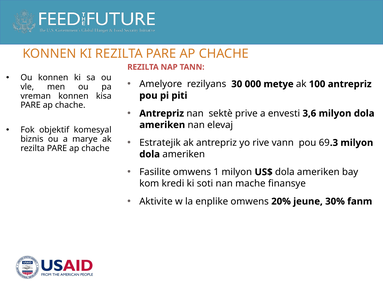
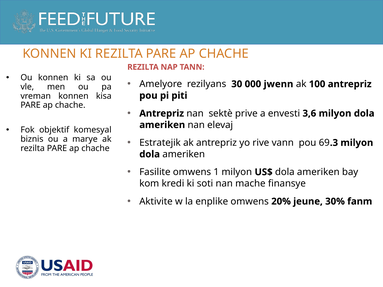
metye: metye -> jwenn
